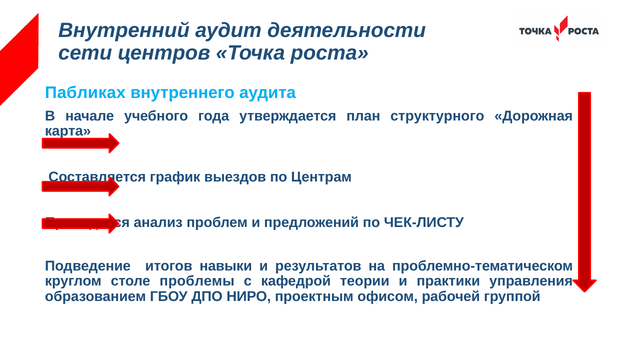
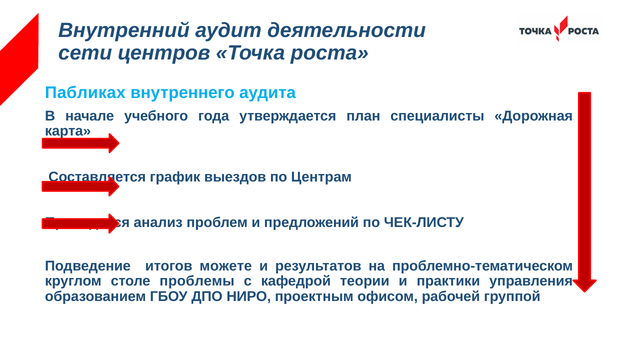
структурного: структурного -> специалисты
навыки: навыки -> можете
